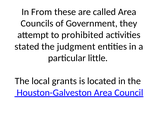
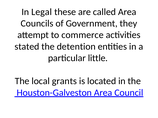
From: From -> Legal
prohibited: prohibited -> commerce
judgment: judgment -> detention
